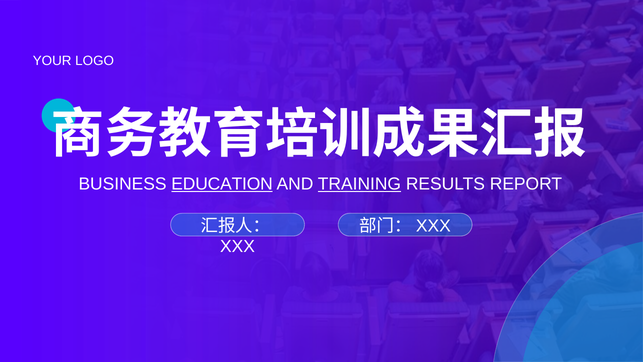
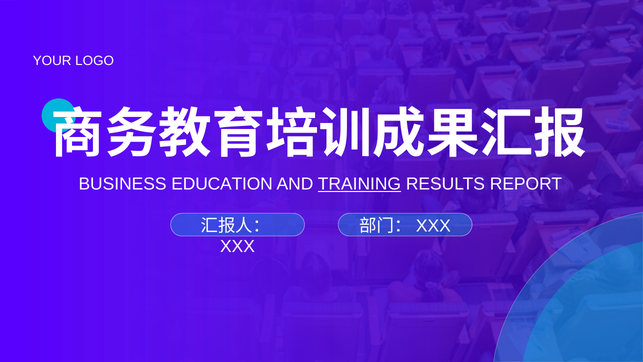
EDUCATION underline: present -> none
